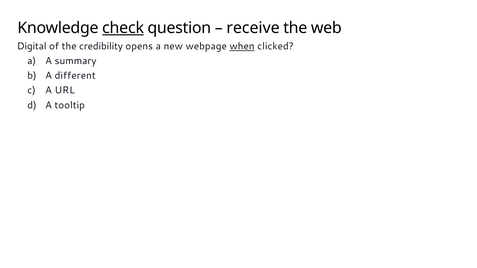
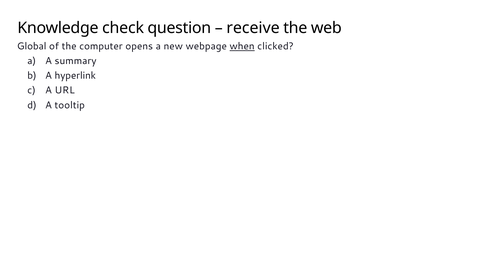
check underline: present -> none
Digital: Digital -> Global
credibility: credibility -> computer
different: different -> hyperlink
